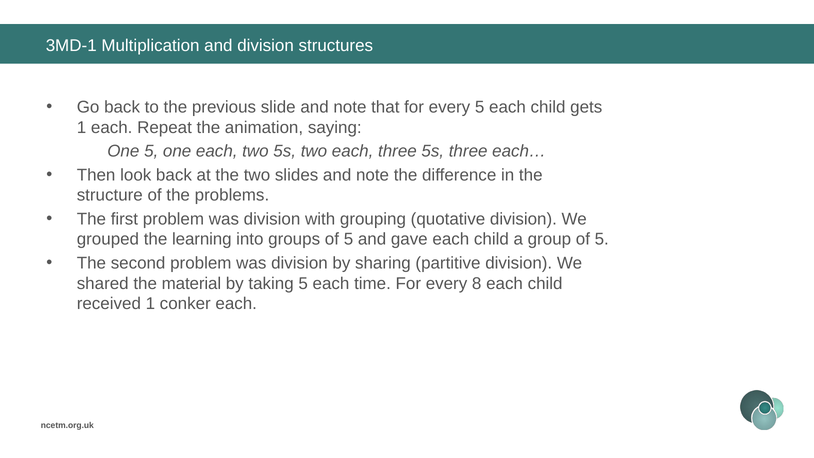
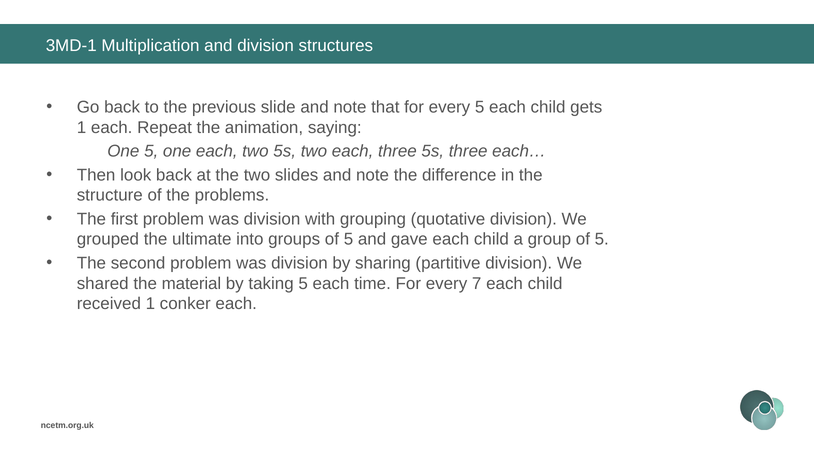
learning: learning -> ultimate
8: 8 -> 7
